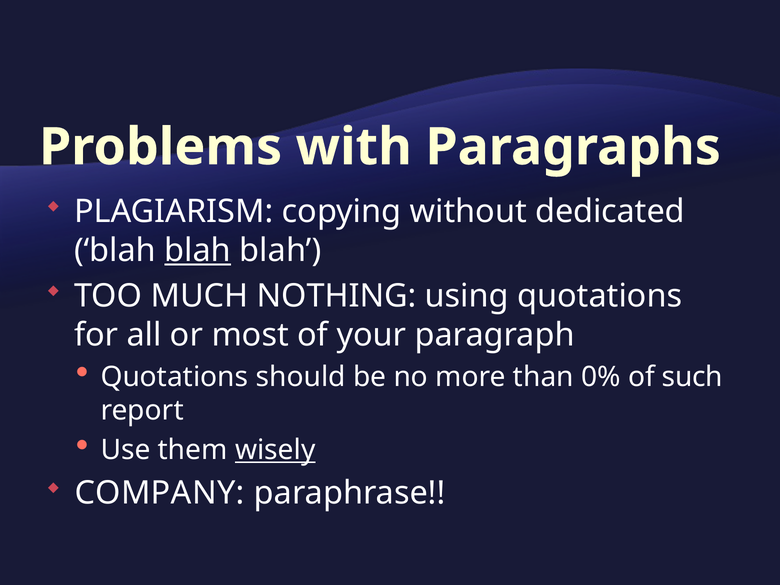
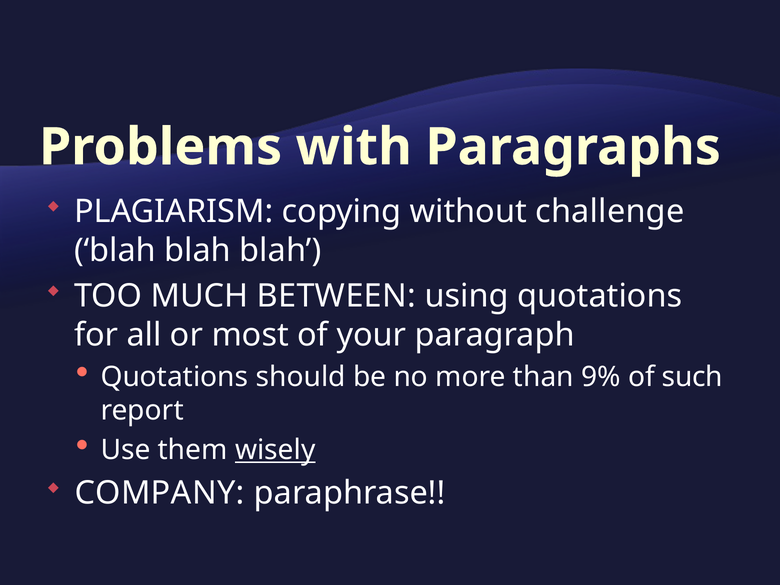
dedicated: dedicated -> challenge
blah at (198, 251) underline: present -> none
NOTHING: NOTHING -> BETWEEN
0%: 0% -> 9%
